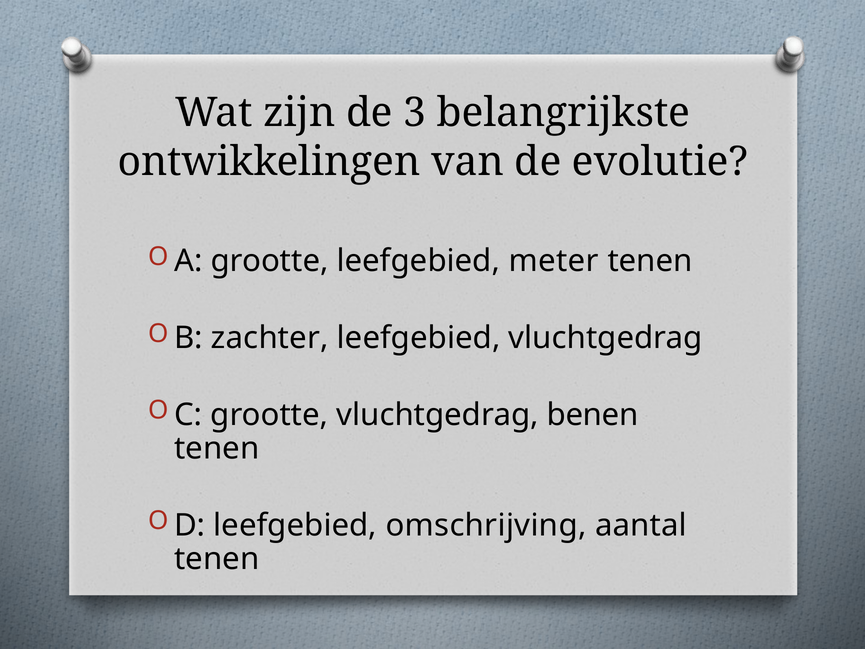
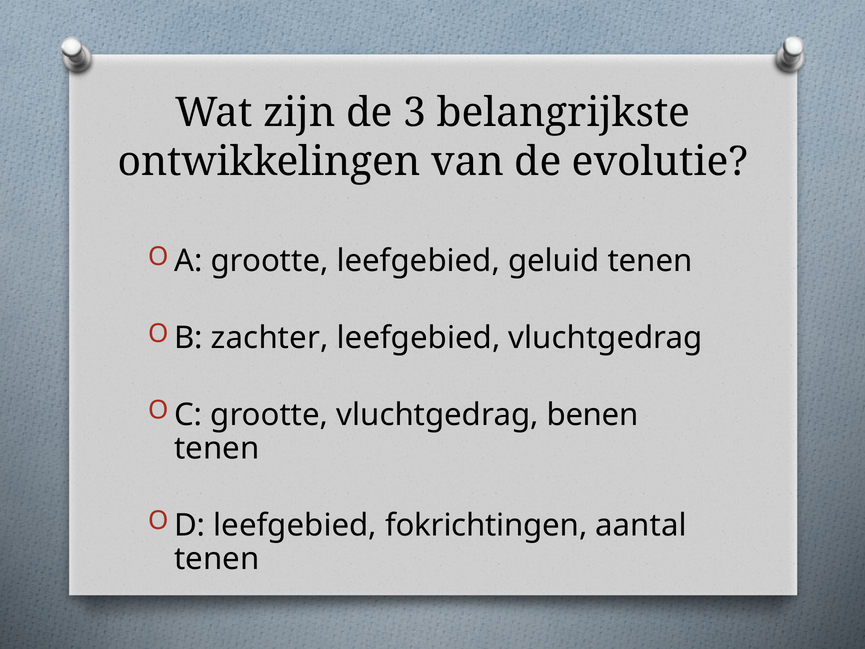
meter: meter -> geluid
omschrijving: omschrijving -> fokrichtingen
